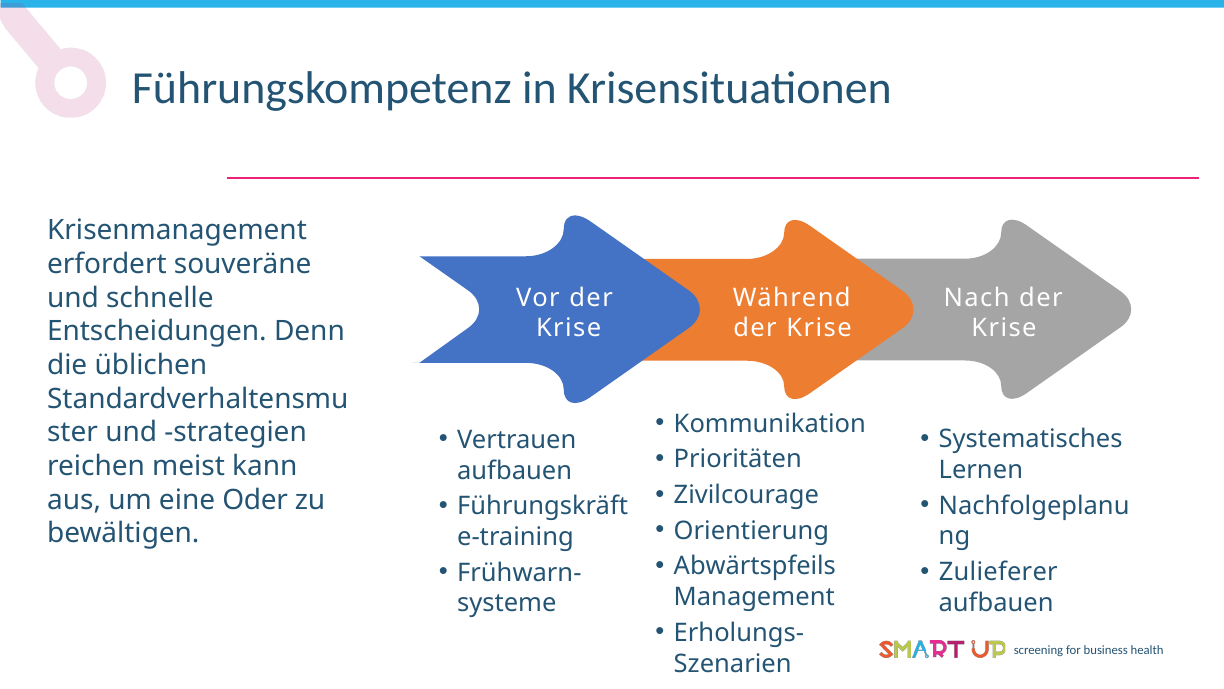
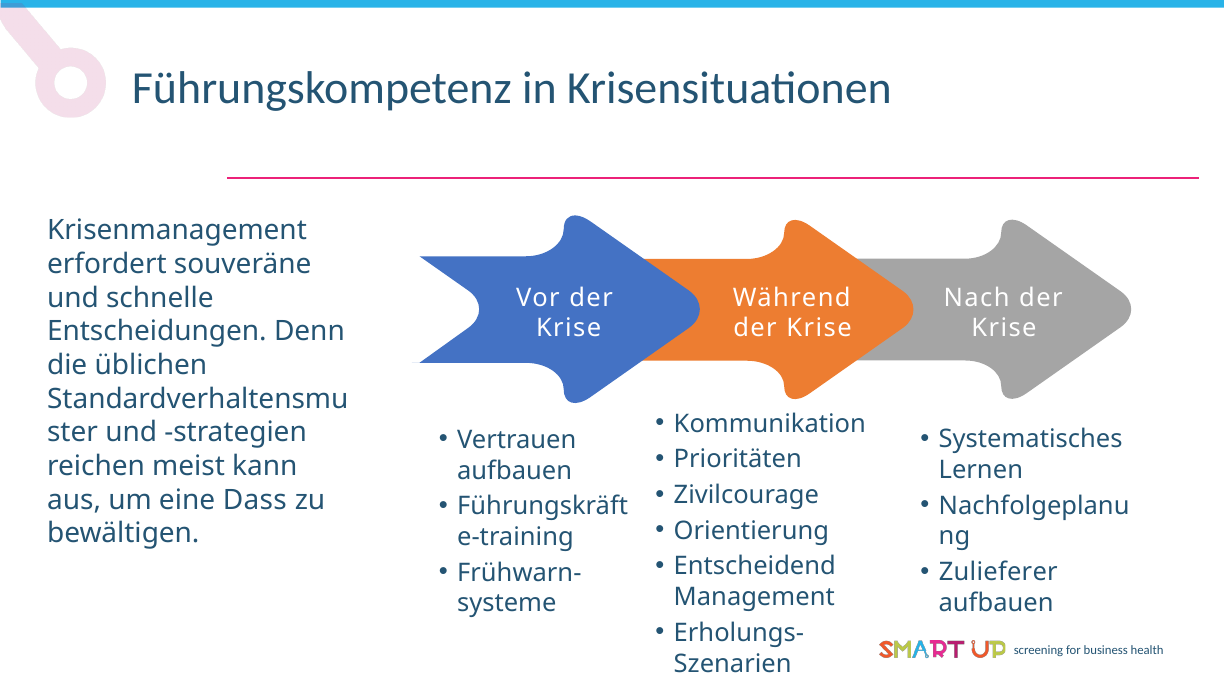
Oder: Oder -> Dass
Abwärtspfeils: Abwärtspfeils -> Entscheidend
